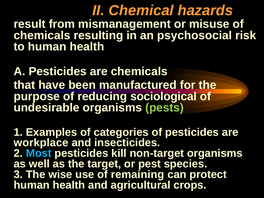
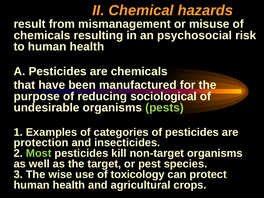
workplace: workplace -> protection
Most colour: light blue -> light green
remaining: remaining -> toxicology
